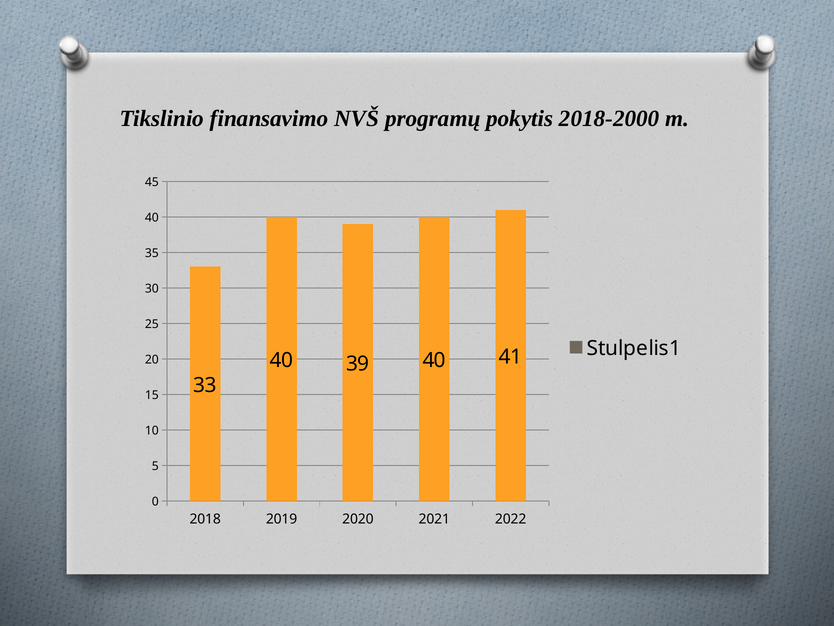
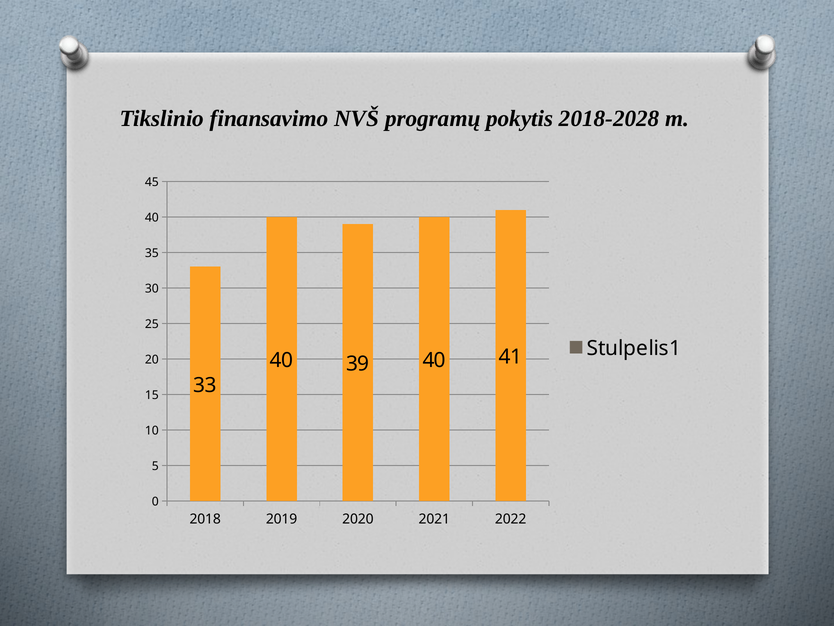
2018-2000: 2018-2000 -> 2018-2028
